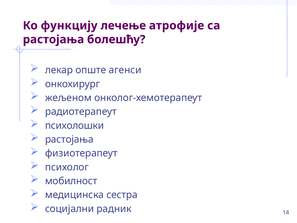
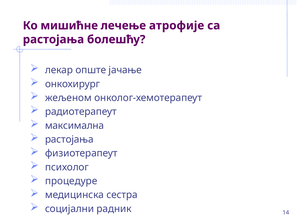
функцију: функцију -> мишићне
агенси: агенси -> јачање
психолошки: психолошки -> максимална
мобилност: мобилност -> процедуре
